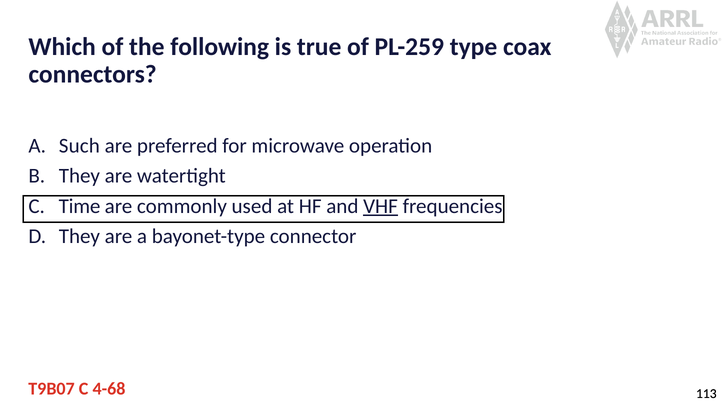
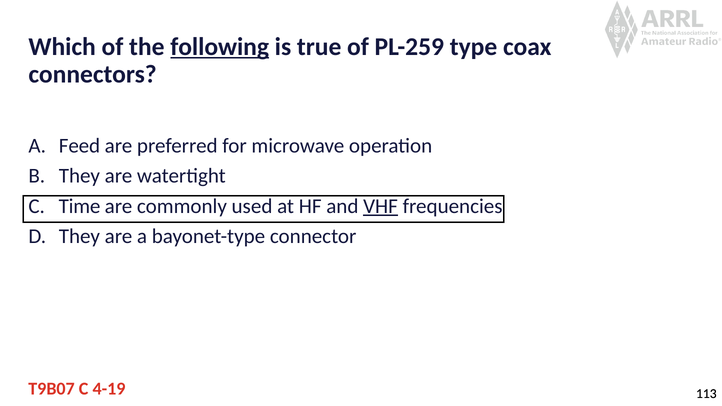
following underline: none -> present
Such: Such -> Feed
4-68: 4-68 -> 4-19
